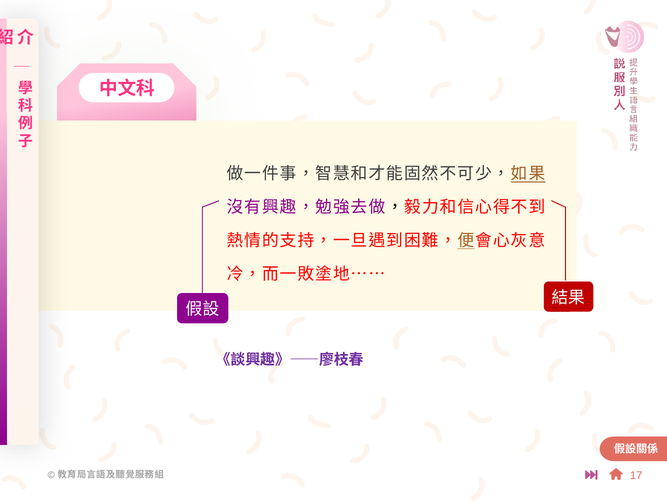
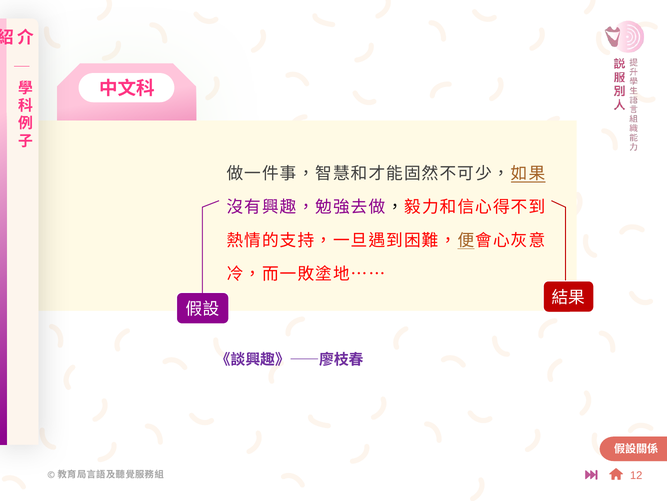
17: 17 -> 12
